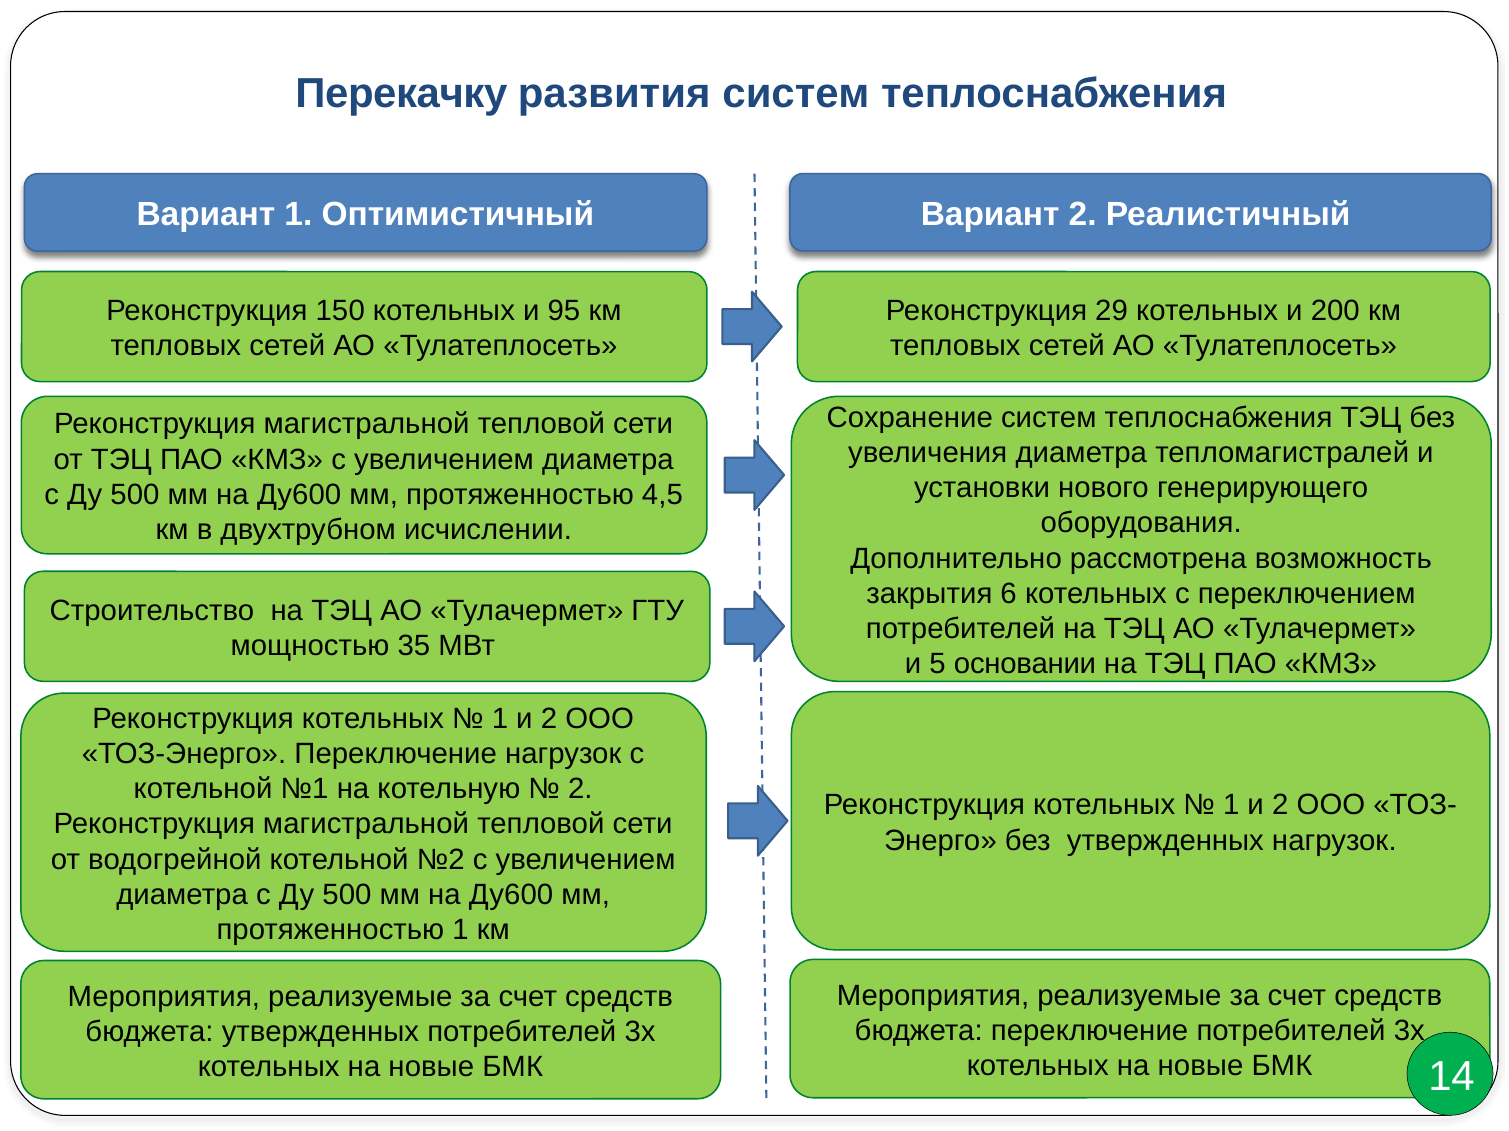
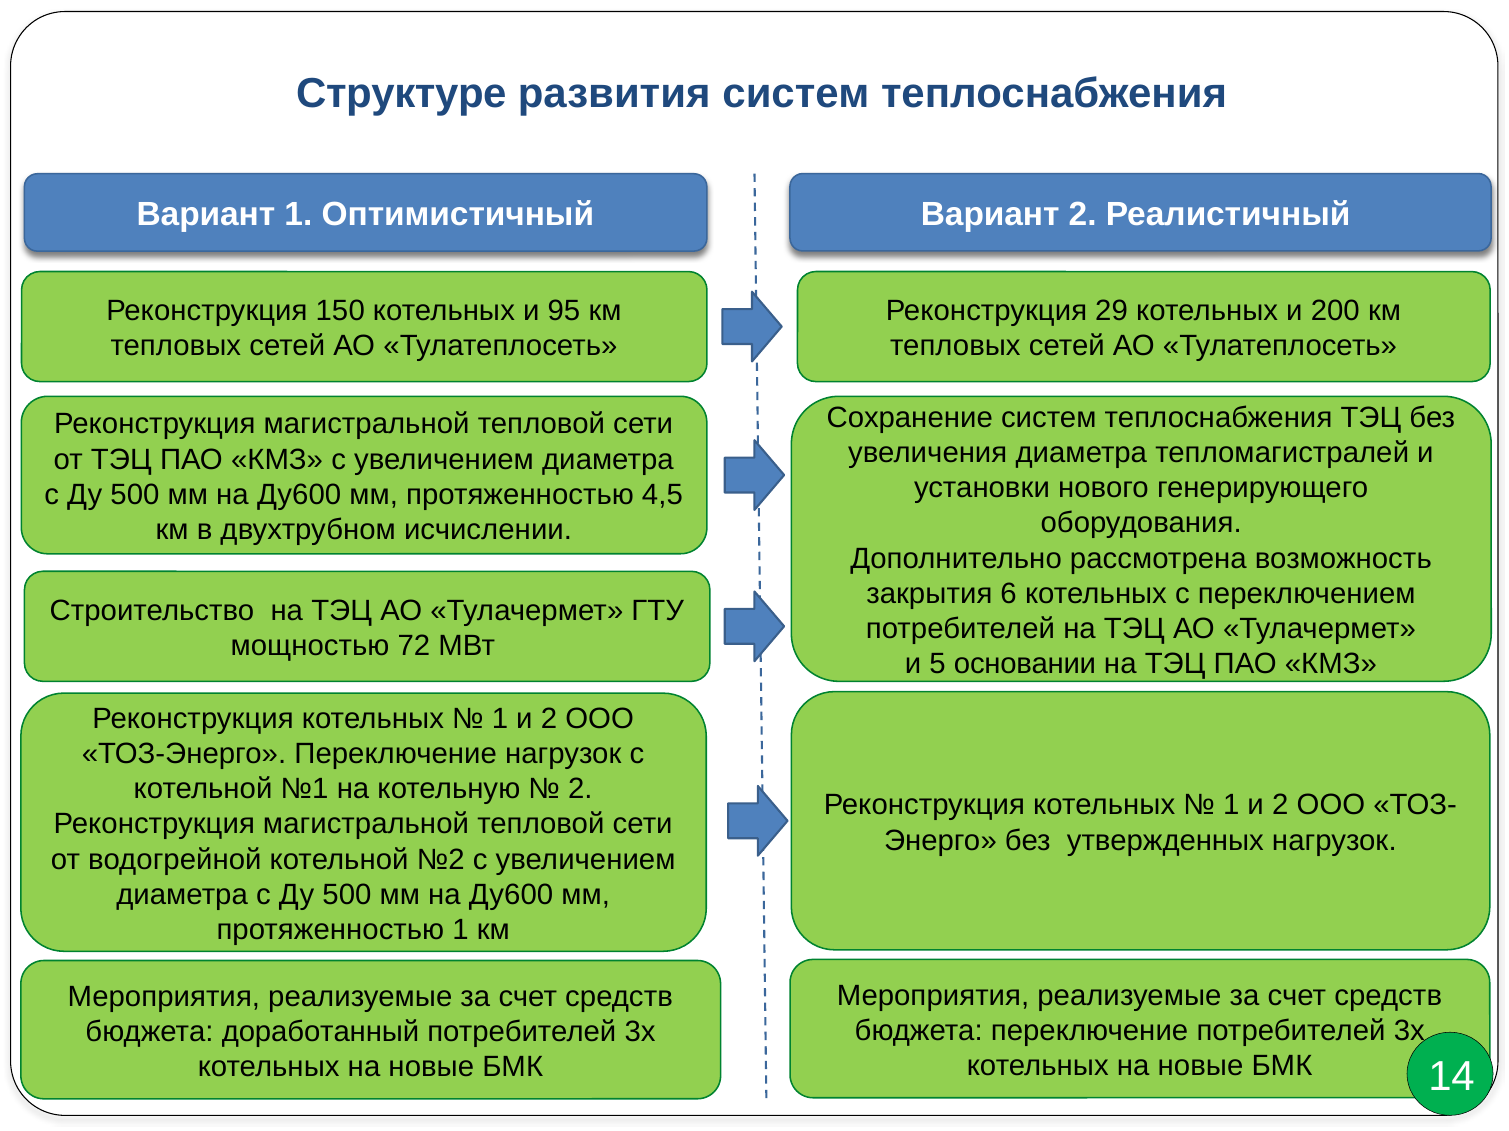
Перекачку: Перекачку -> Структуре
35: 35 -> 72
бюджета утвержденных: утвержденных -> доработанный
